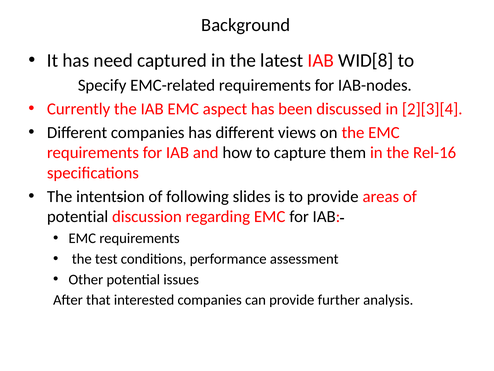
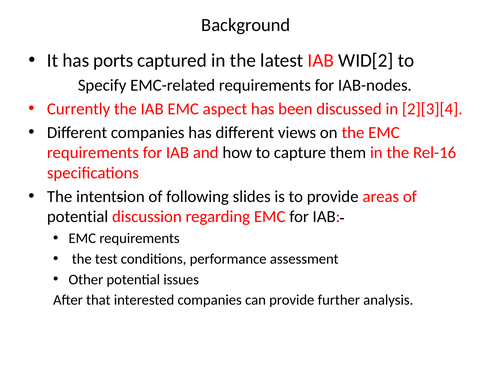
need: need -> ports
WID[8: WID[8 -> WID[2
